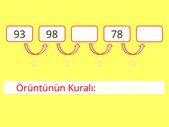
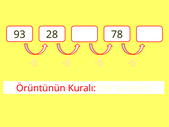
98: 98 -> 28
